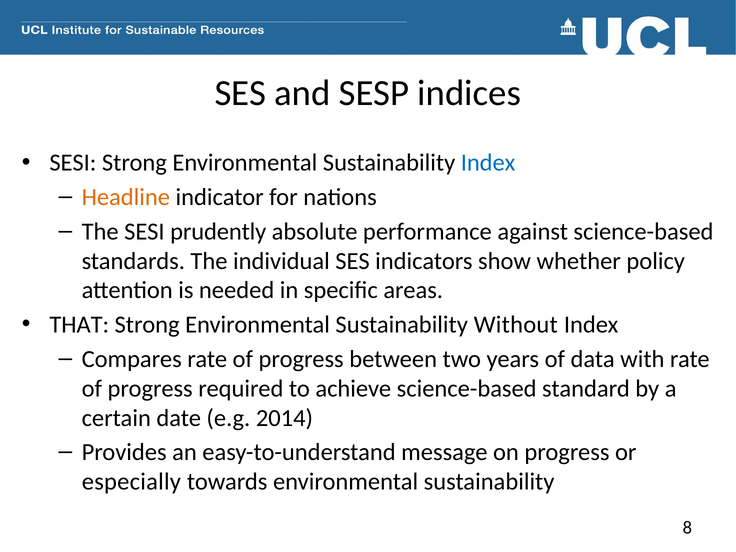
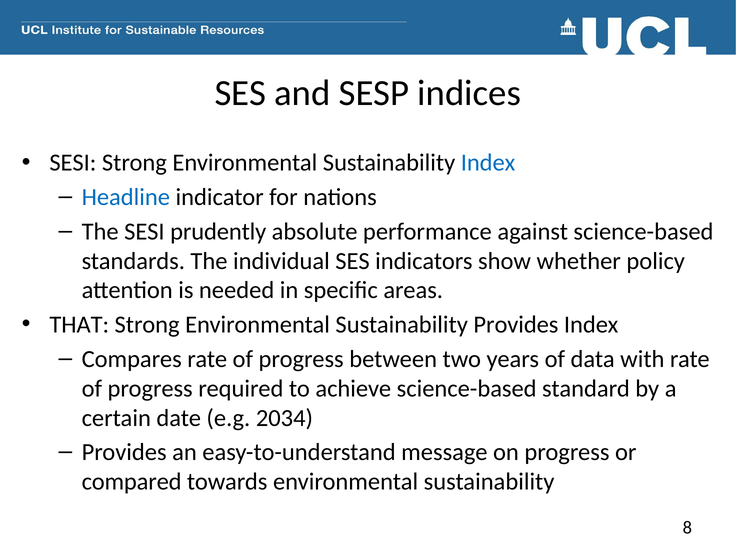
Headline colour: orange -> blue
Sustainability Without: Without -> Provides
2014: 2014 -> 2034
especially: especially -> compared
